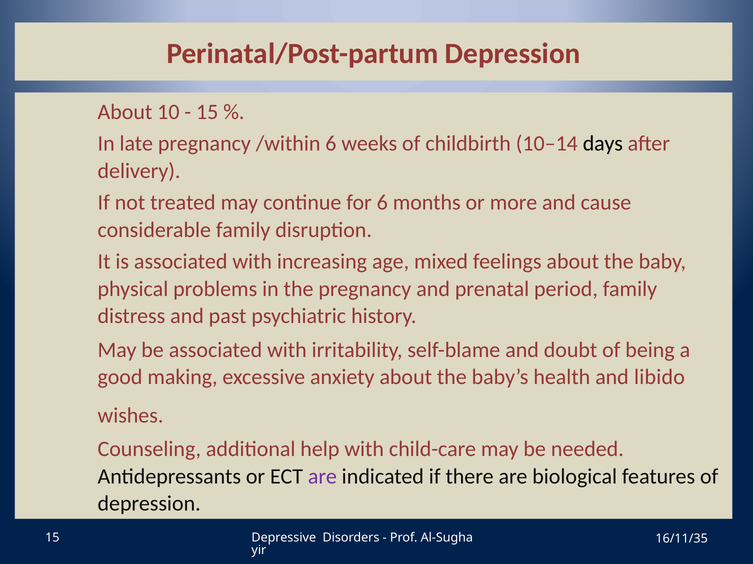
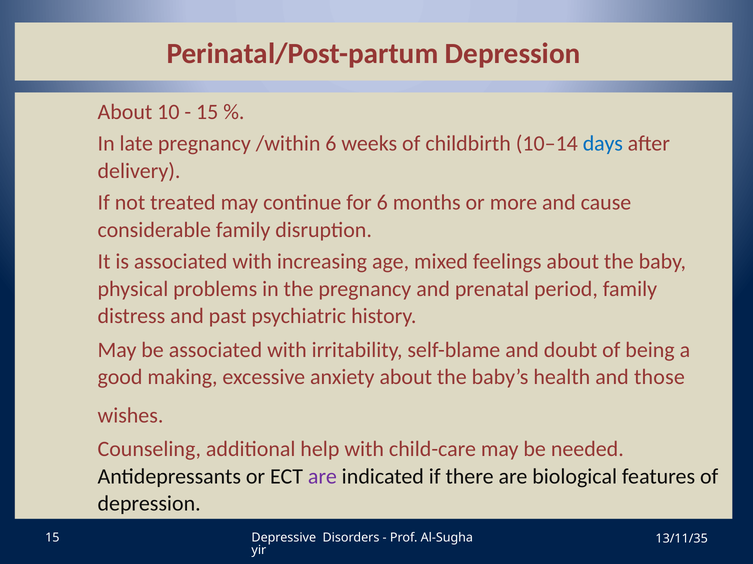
days colour: black -> blue
libido: libido -> those
16/11/35: 16/11/35 -> 13/11/35
